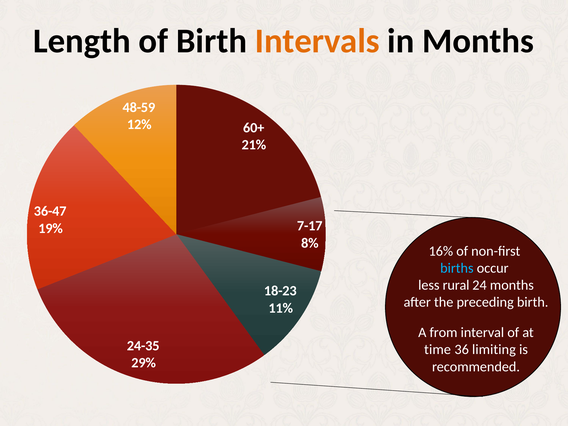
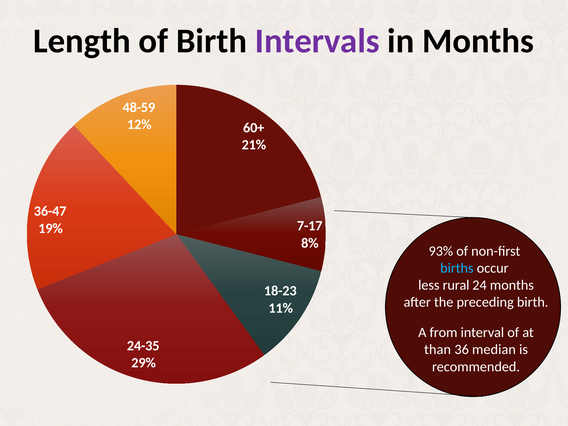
Intervals colour: orange -> purple
16%: 16% -> 93%
time: time -> than
limiting: limiting -> median
